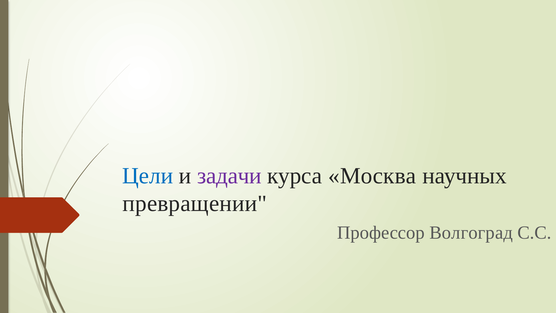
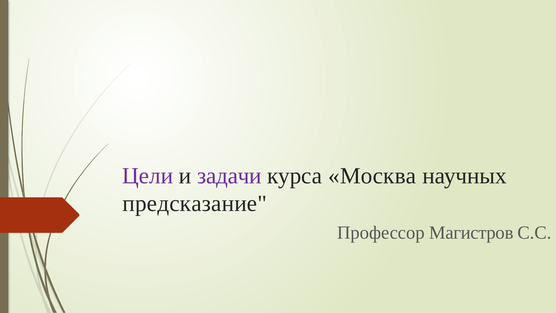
Цели colour: blue -> purple
превращении: превращении -> предсказание
Волгоград: Волгоград -> Магистров
